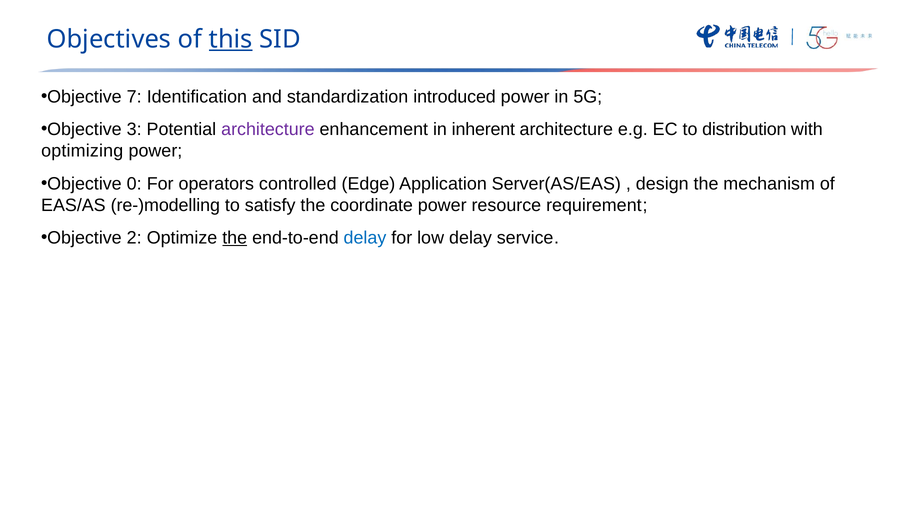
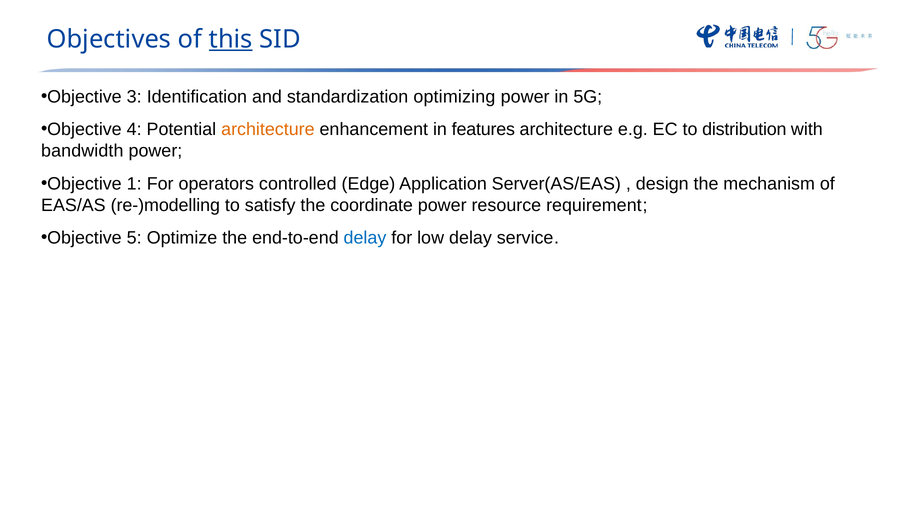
7: 7 -> 3
introduced: introduced -> optimizing
3: 3 -> 4
architecture at (268, 130) colour: purple -> orange
inherent: inherent -> features
optimizing: optimizing -> bandwidth
0: 0 -> 1
2: 2 -> 5
the at (235, 238) underline: present -> none
